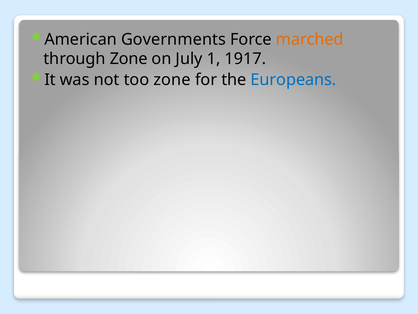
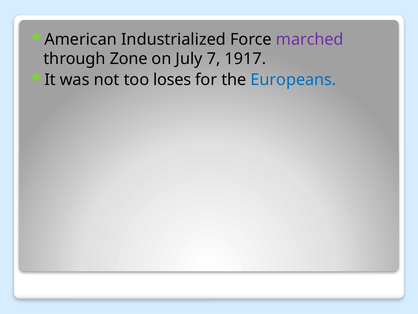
Governments: Governments -> Industrialized
marched colour: orange -> purple
1: 1 -> 7
too zone: zone -> loses
